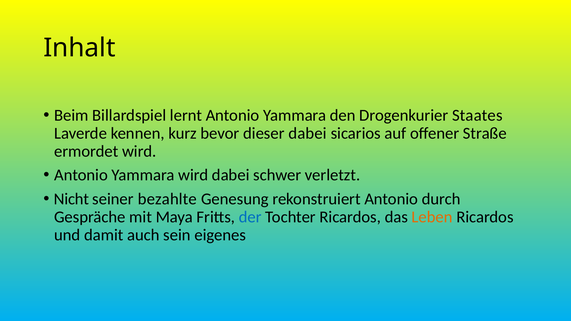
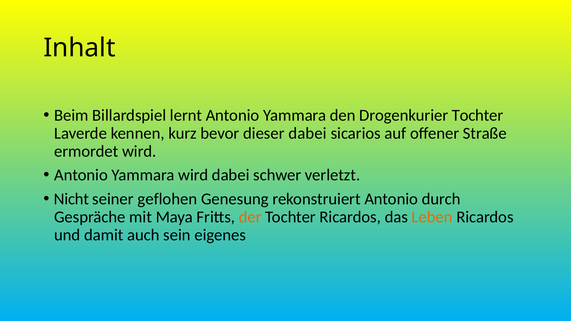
Drogenkurier Staates: Staates -> Tochter
bezahlte: bezahlte -> geflohen
der colour: blue -> orange
